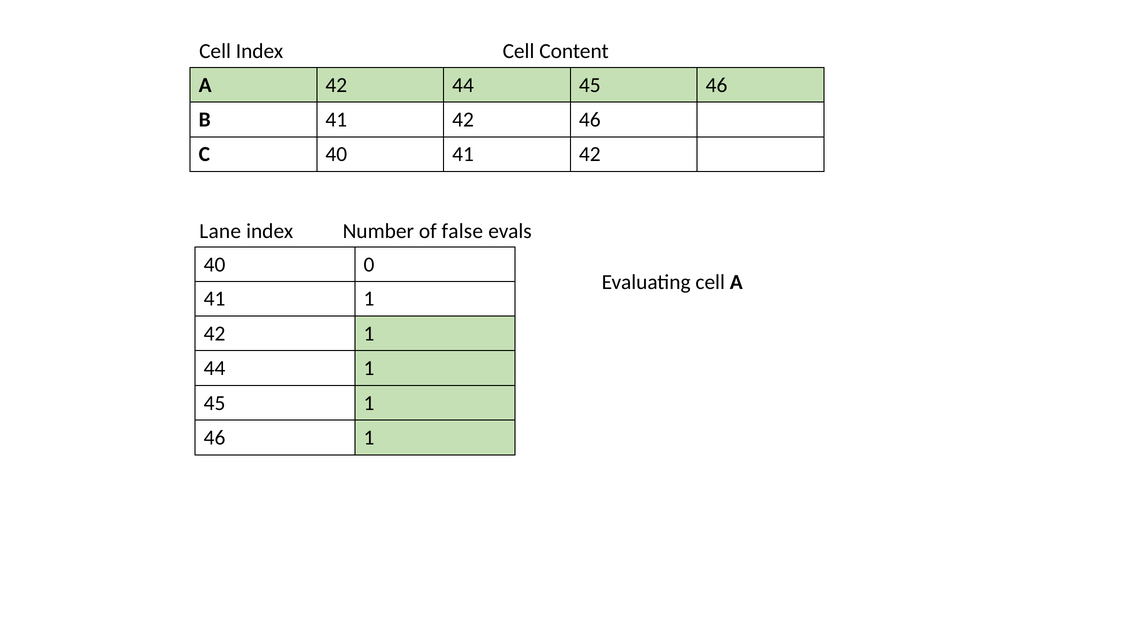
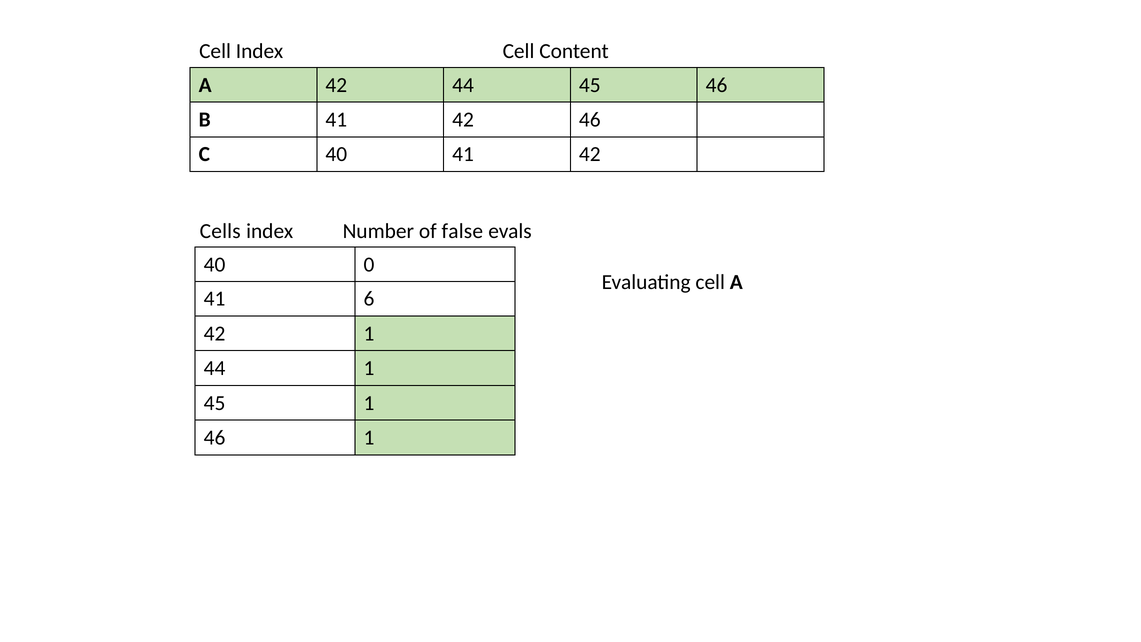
Lane: Lane -> Cells
41 1: 1 -> 6
